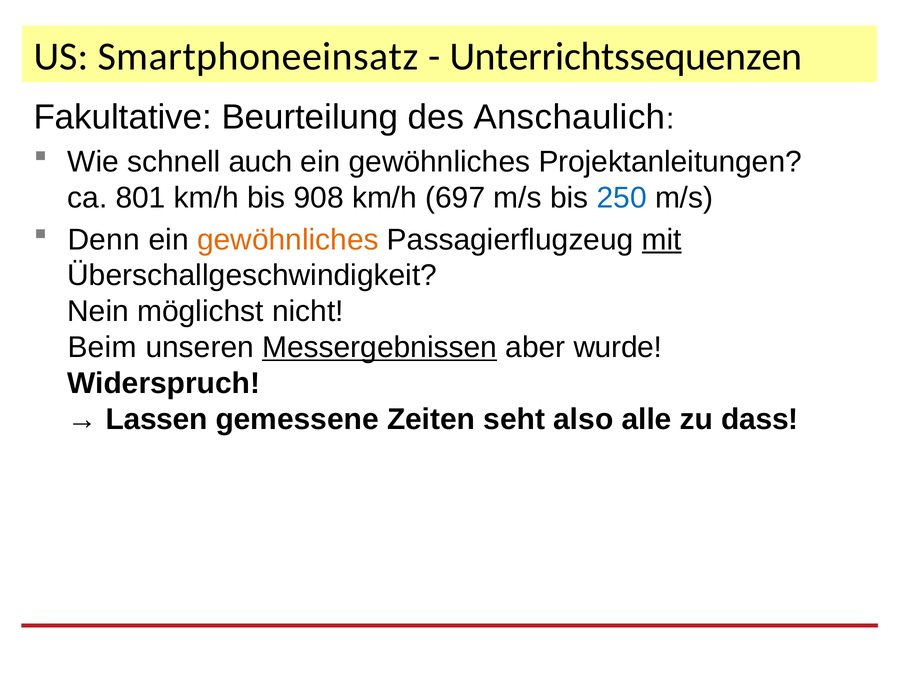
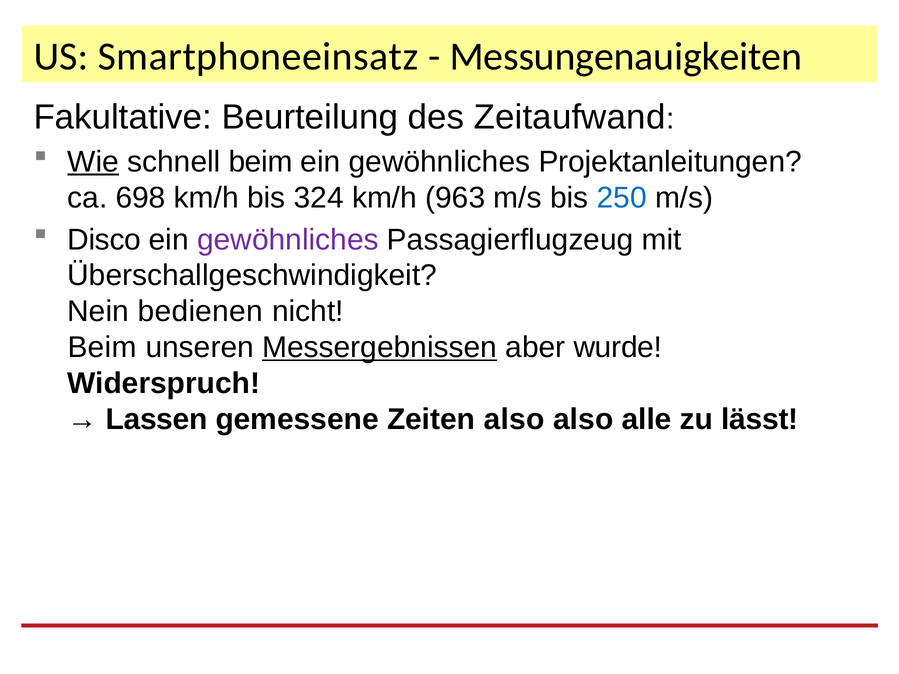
Unterrichtssequenzen: Unterrichtssequenzen -> Messungenauigkeiten
Anschaulich: Anschaulich -> Zeitaufwand
Wie underline: none -> present
schnell auch: auch -> beim
801: 801 -> 698
908: 908 -> 324
697: 697 -> 963
Denn: Denn -> Disco
gewöhnliches at (288, 240) colour: orange -> purple
mit underline: present -> none
möglichst: möglichst -> bedienen
Zeiten seht: seht -> also
dass: dass -> lässt
